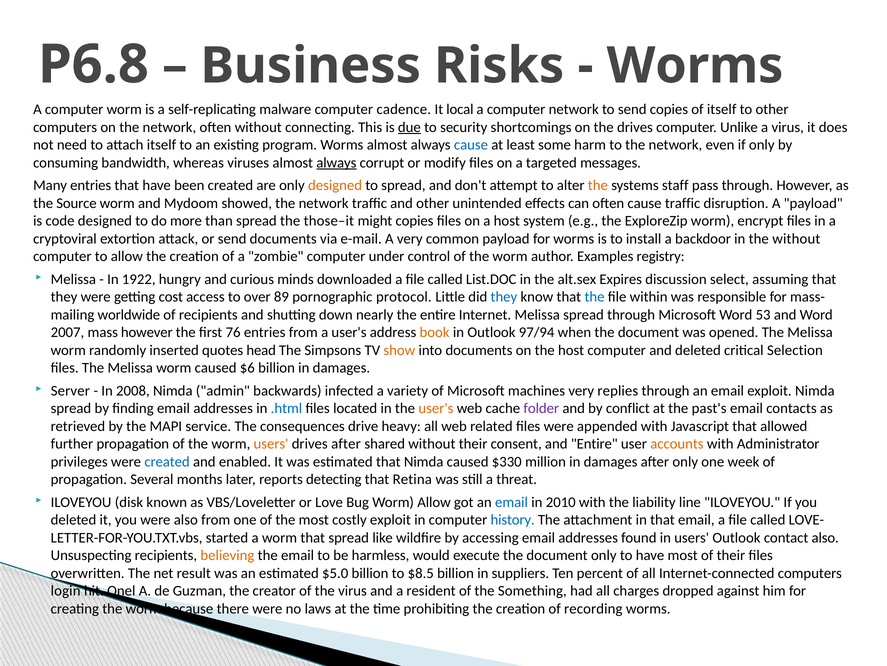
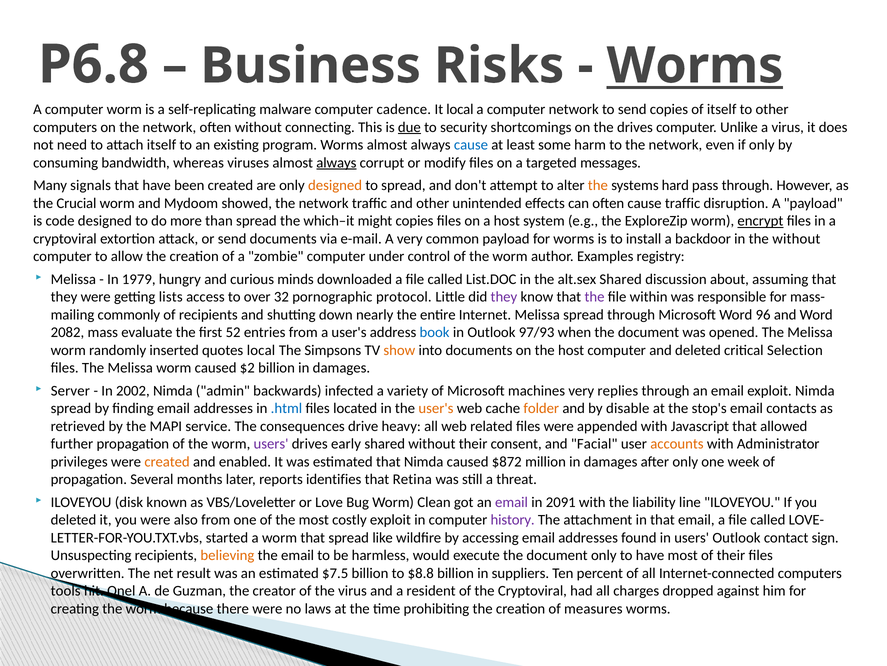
Worms at (695, 66) underline: none -> present
Many entries: entries -> signals
staff: staff -> hard
Source: Source -> Crucial
those–it: those–it -> which–it
encrypt underline: none -> present
1922: 1922 -> 1979
alt.sex Expires: Expires -> Shared
select: select -> about
cost: cost -> lists
89: 89 -> 32
they at (504, 297) colour: blue -> purple
the at (595, 297) colour: blue -> purple
worldwide: worldwide -> commonly
53: 53 -> 96
2007: 2007 -> 2082
mass however: however -> evaluate
76: 76 -> 52
book colour: orange -> blue
97/94: 97/94 -> 97/93
quotes head: head -> local
$6: $6 -> $2
2008: 2008 -> 2002
folder colour: purple -> orange
conflict: conflict -> disable
past's: past's -> stop's
users at (271, 443) colour: orange -> purple
drives after: after -> early
and Entire: Entire -> Facial
created at (167, 461) colour: blue -> orange
$330: $330 -> $872
detecting: detecting -> identifies
Worm Allow: Allow -> Clean
email at (512, 502) colour: blue -> purple
2010: 2010 -> 2091
history colour: blue -> purple
contact also: also -> sign
$5.0: $5.0 -> $7.5
$8.5: $8.5 -> $8.8
login: login -> tools
the Something: Something -> Cryptoviral
recording: recording -> measures
